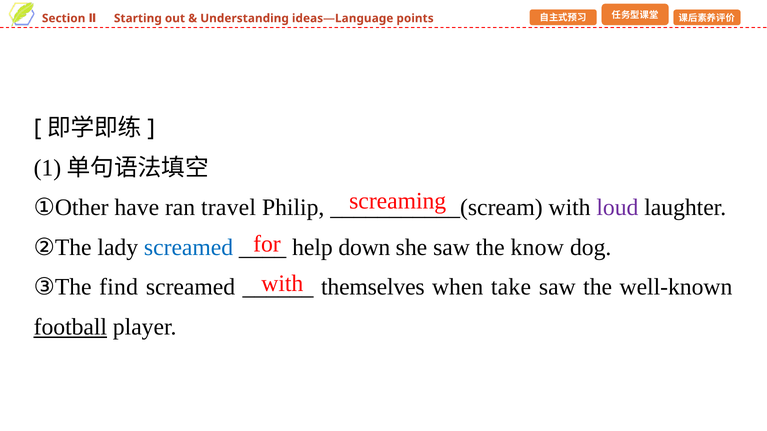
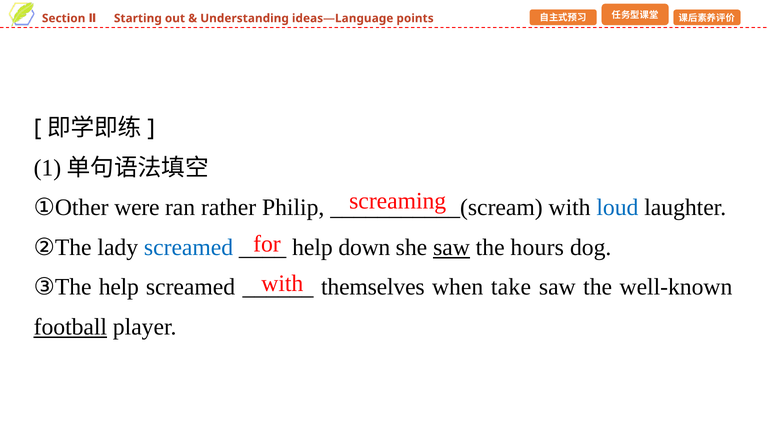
have: have -> were
travel: travel -> rather
loud colour: purple -> blue
saw at (452, 248) underline: none -> present
know: know -> hours
③The find: find -> help
